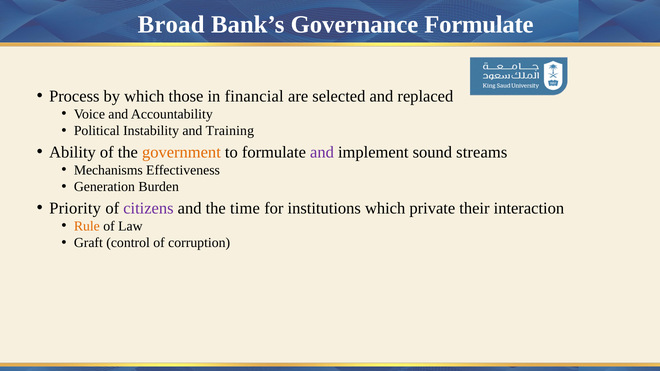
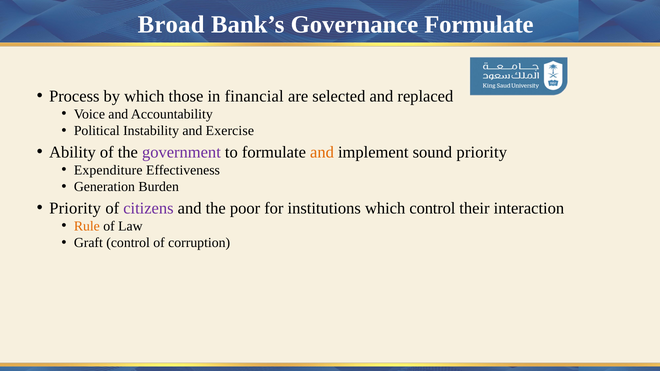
Training: Training -> Exercise
government colour: orange -> purple
and at (322, 152) colour: purple -> orange
sound streams: streams -> priority
Mechanisms: Mechanisms -> Expenditure
time: time -> poor
which private: private -> control
